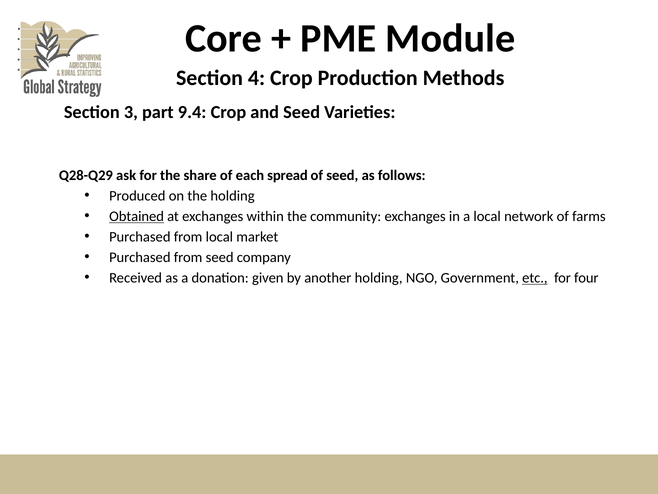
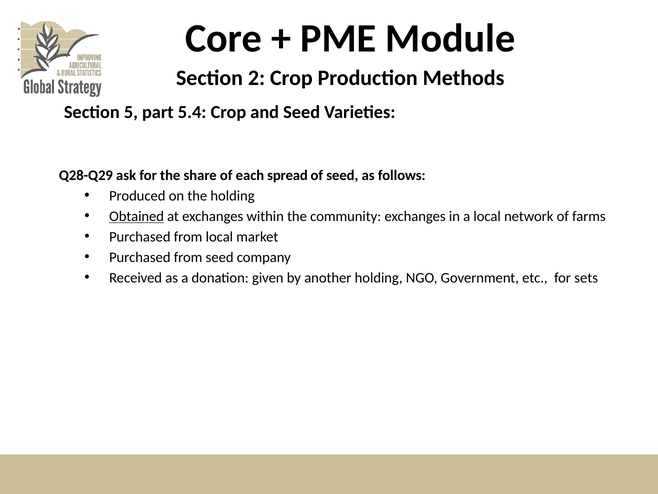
4: 4 -> 2
3: 3 -> 5
9.4: 9.4 -> 5.4
etc underline: present -> none
four: four -> sets
